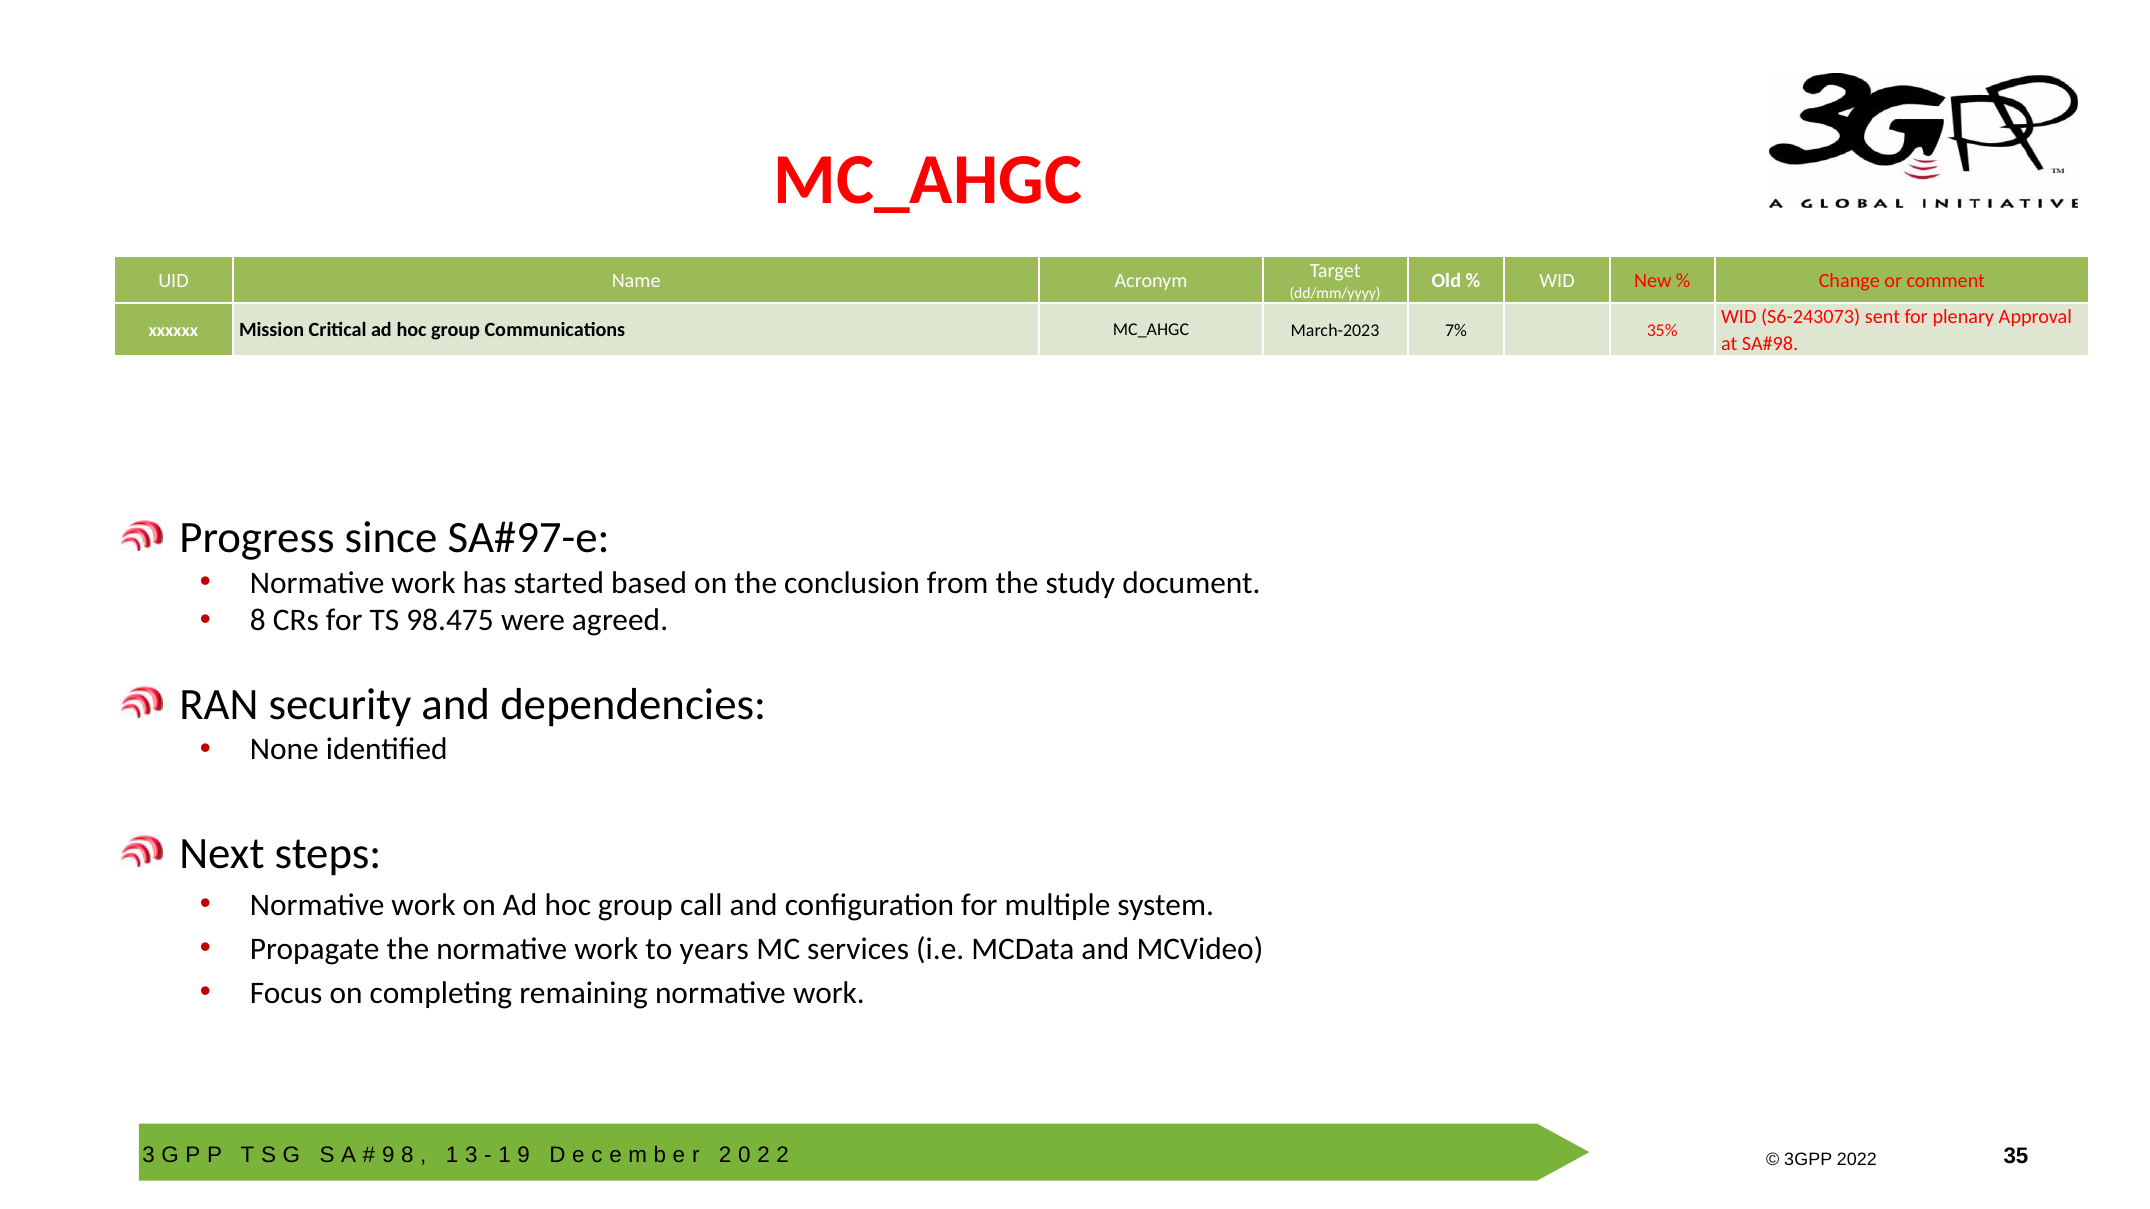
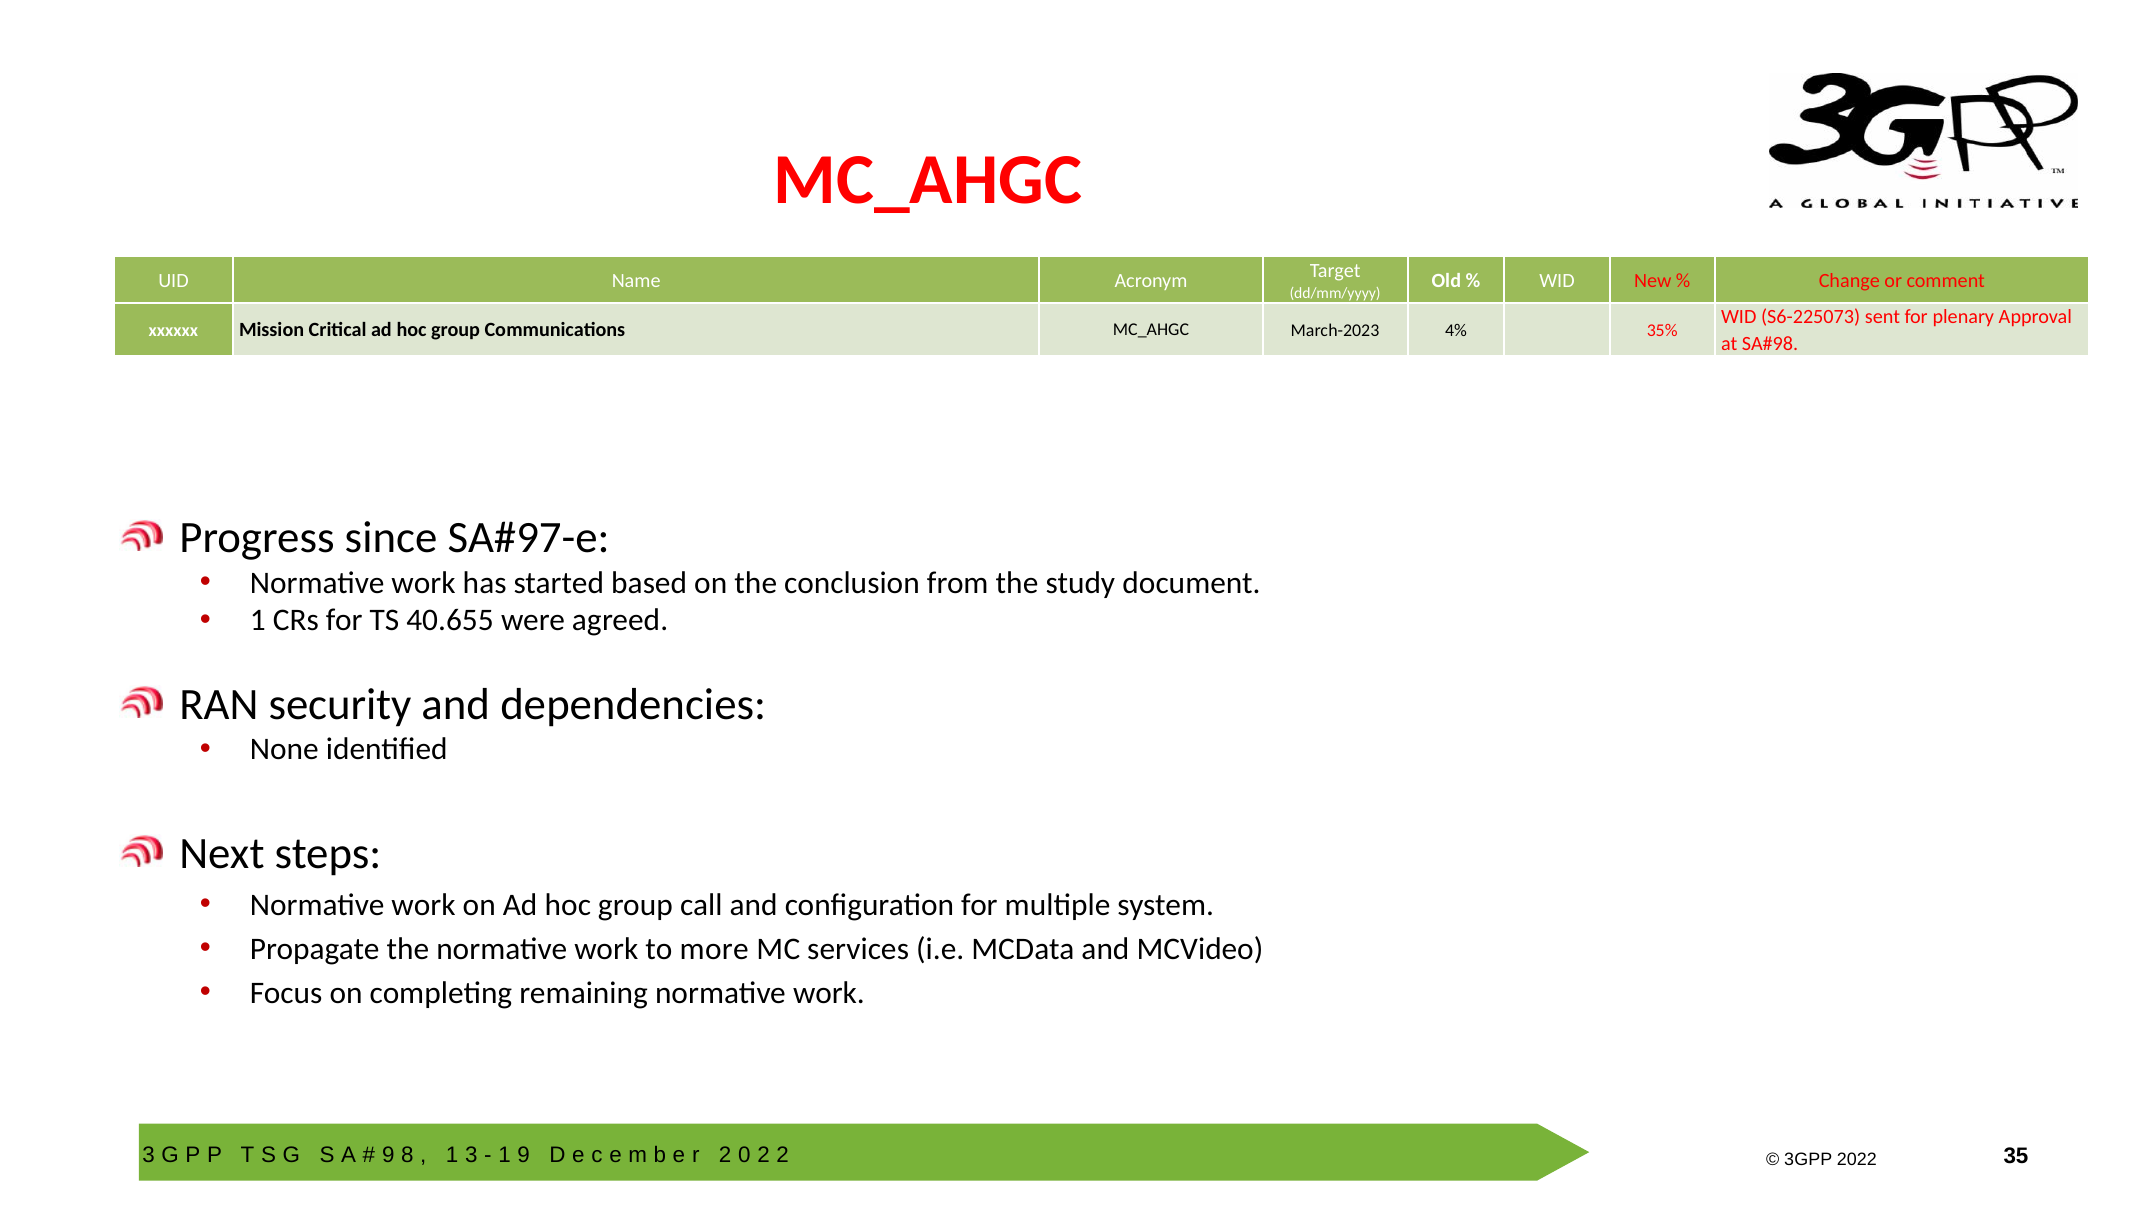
S6-243073: S6-243073 -> S6-225073
7%: 7% -> 4%
8 at (258, 621): 8 -> 1
98.475: 98.475 -> 40.655
years: years -> more
